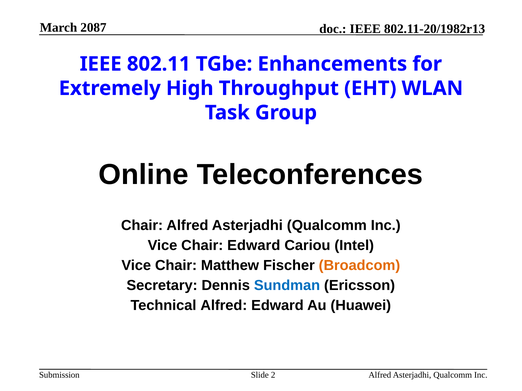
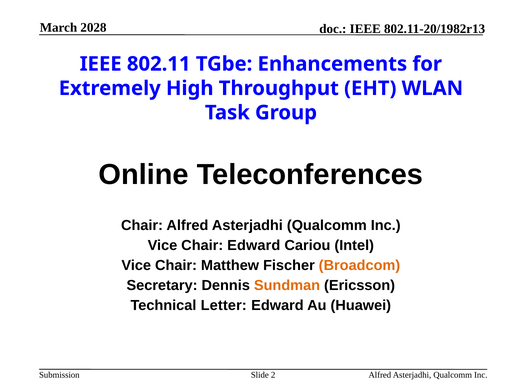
2087: 2087 -> 2028
Sundman colour: blue -> orange
Technical Alfred: Alfred -> Letter
